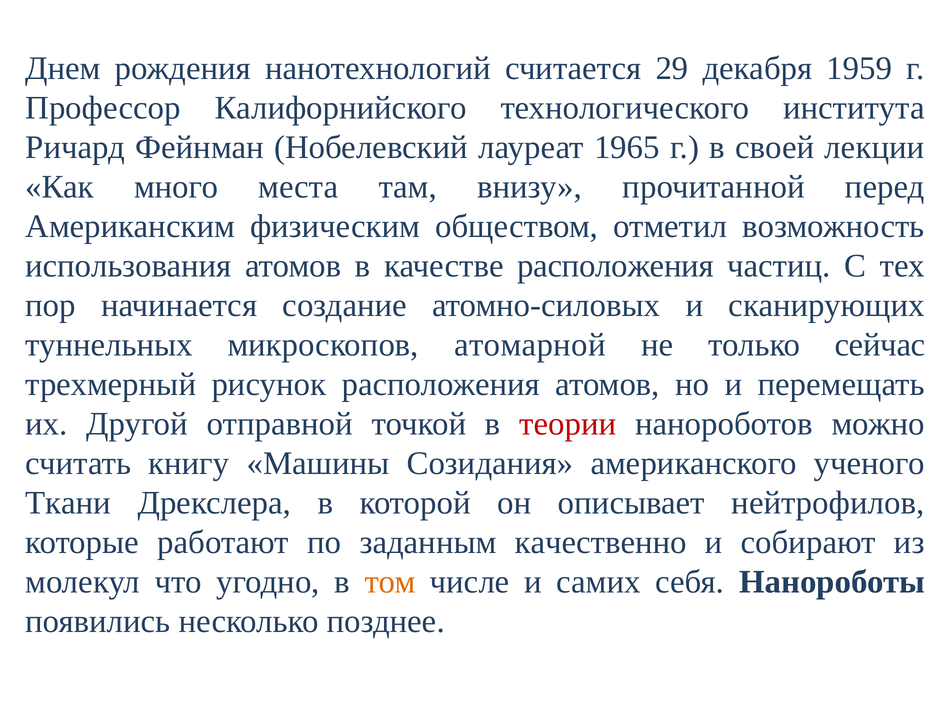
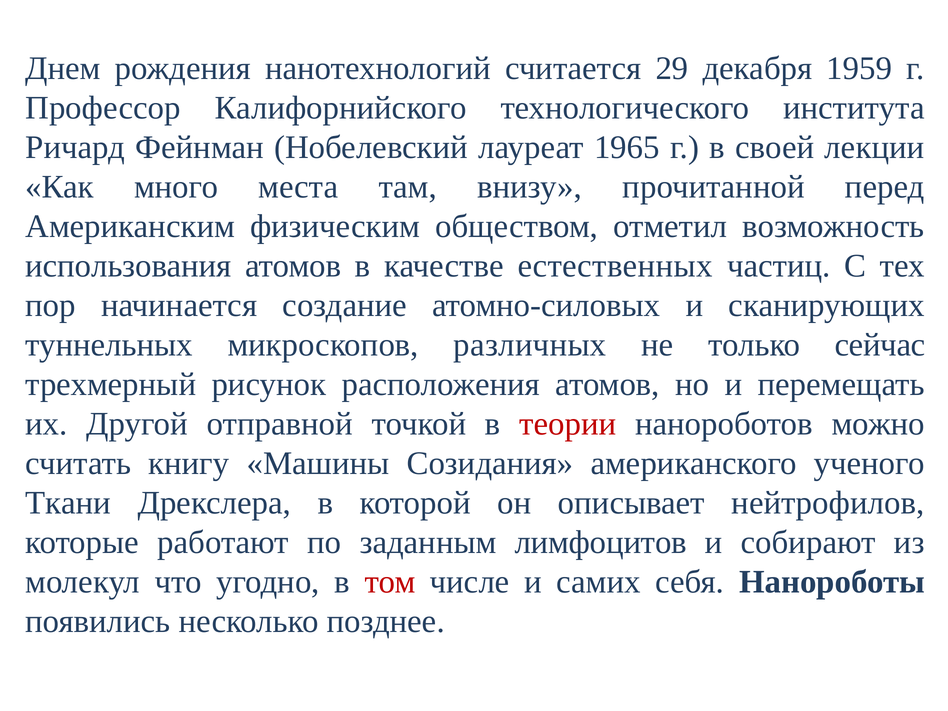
качестве расположения: расположения -> естественных
атомарной: атомарной -> различных
качественно: качественно -> лимфоцитов
том colour: orange -> red
